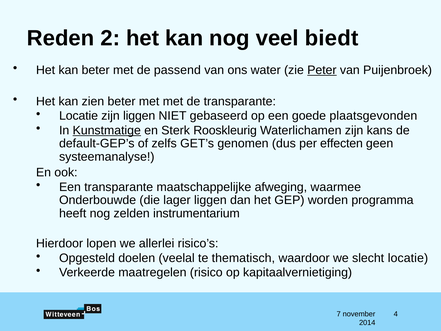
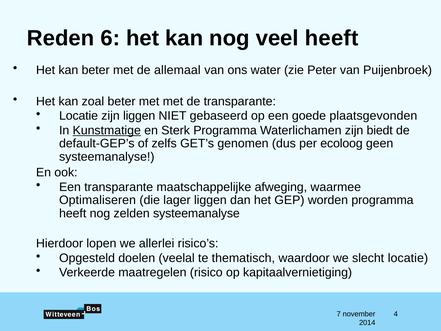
2: 2 -> 6
veel biedt: biedt -> heeft
passend: passend -> allemaal
Peter underline: present -> none
zien: zien -> zoal
Sterk Rooskleurig: Rooskleurig -> Programma
kans: kans -> biedt
effecten: effecten -> ecoloog
Onderbouwde: Onderbouwde -> Optimaliseren
zelden instrumentarium: instrumentarium -> systeemanalyse
